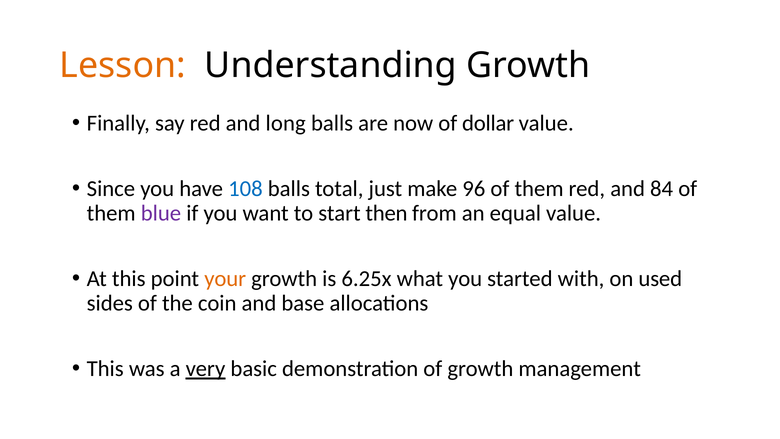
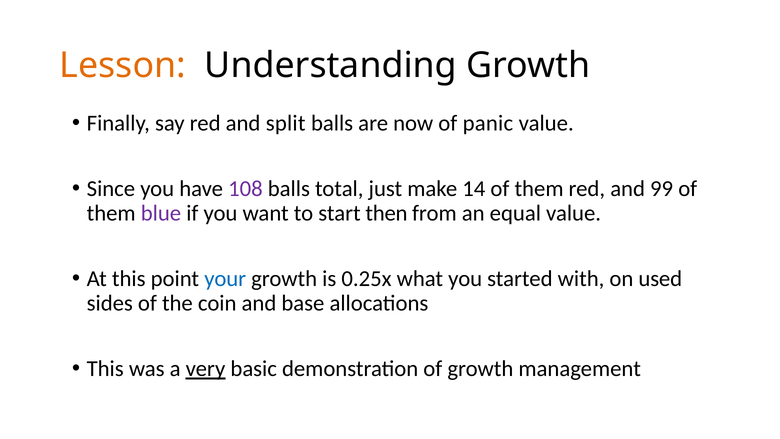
long: long -> split
dollar: dollar -> panic
108 colour: blue -> purple
96: 96 -> 14
84: 84 -> 99
your colour: orange -> blue
6.25x: 6.25x -> 0.25x
